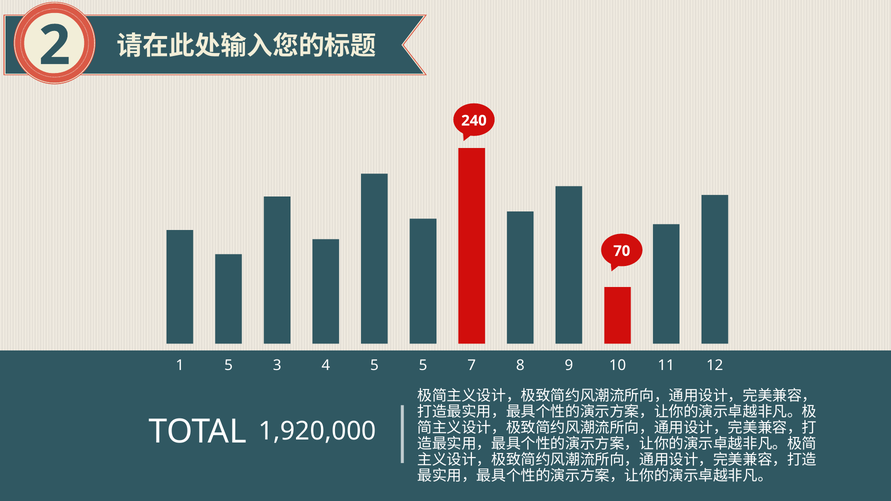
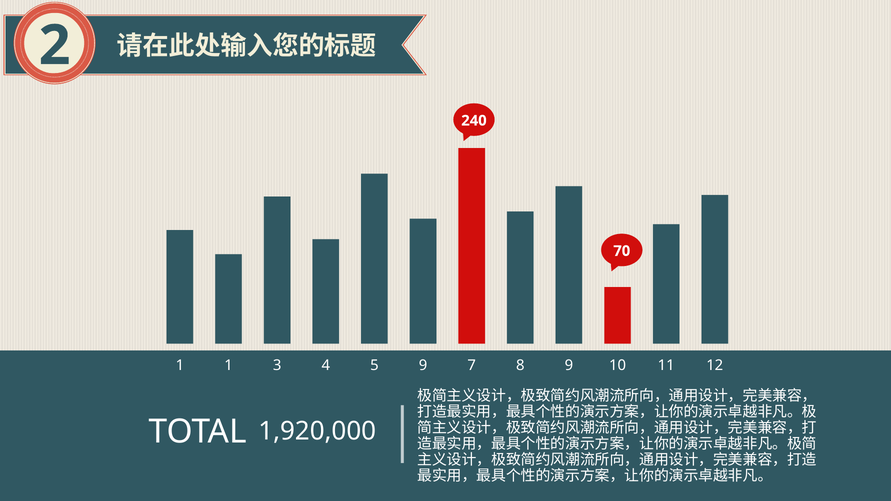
1 5: 5 -> 1
5 5: 5 -> 9
